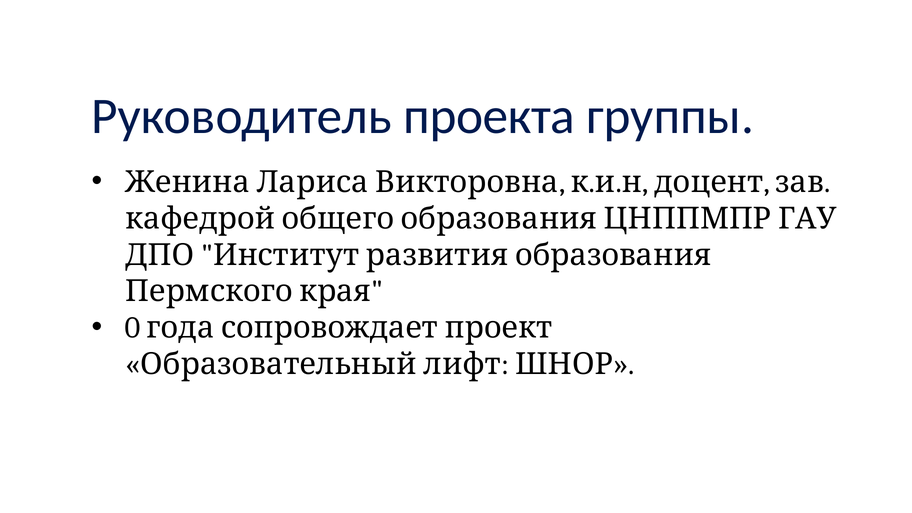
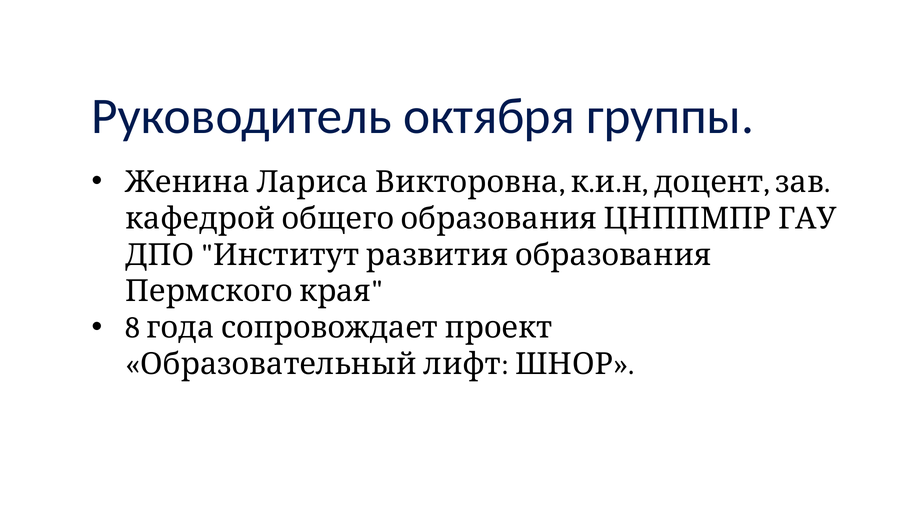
проекта: проекта -> октября
0: 0 -> 8
